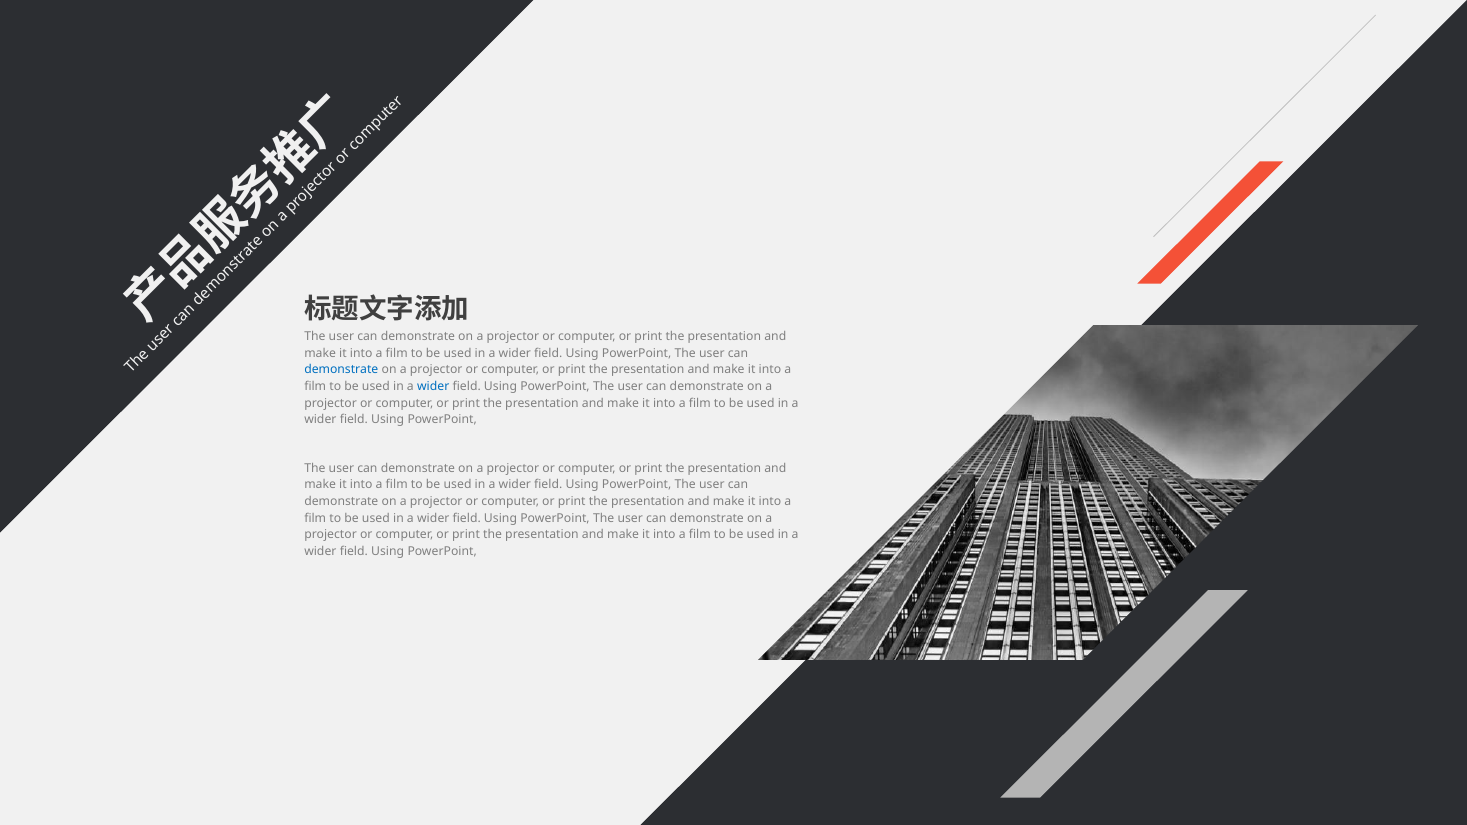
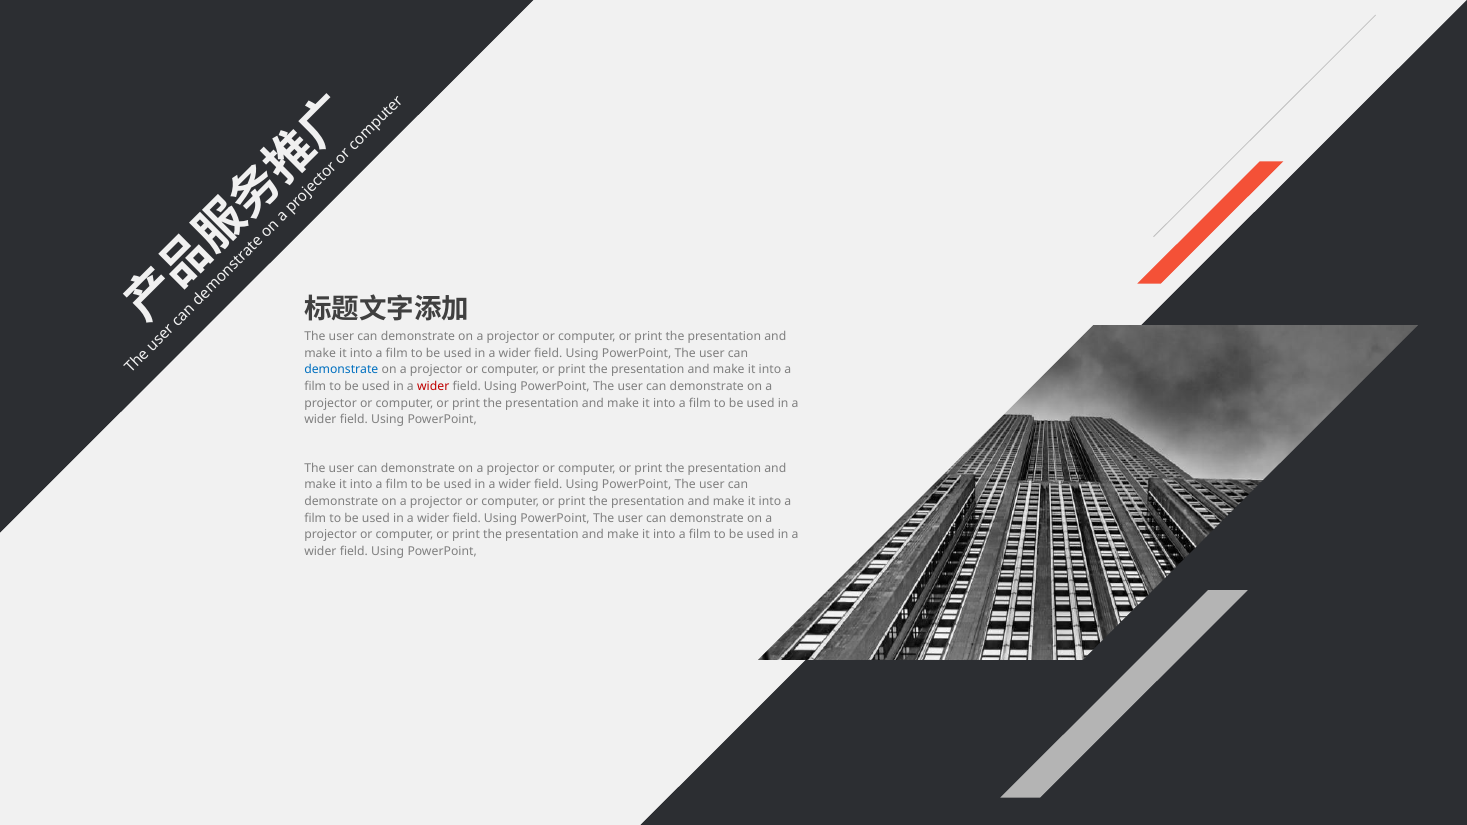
wider at (433, 387) colour: blue -> red
